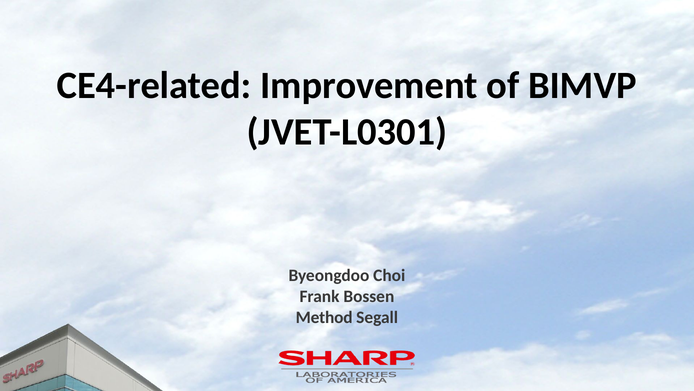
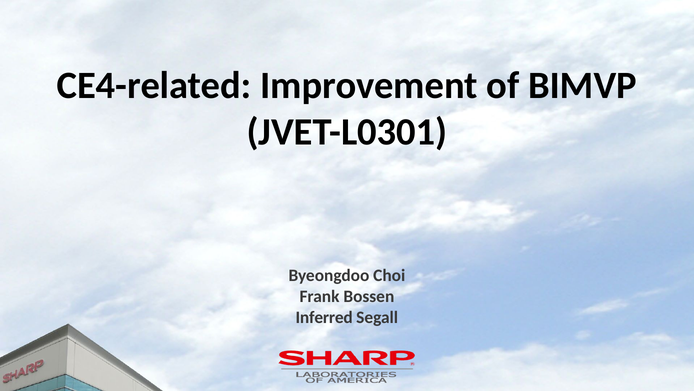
Method: Method -> Inferred
